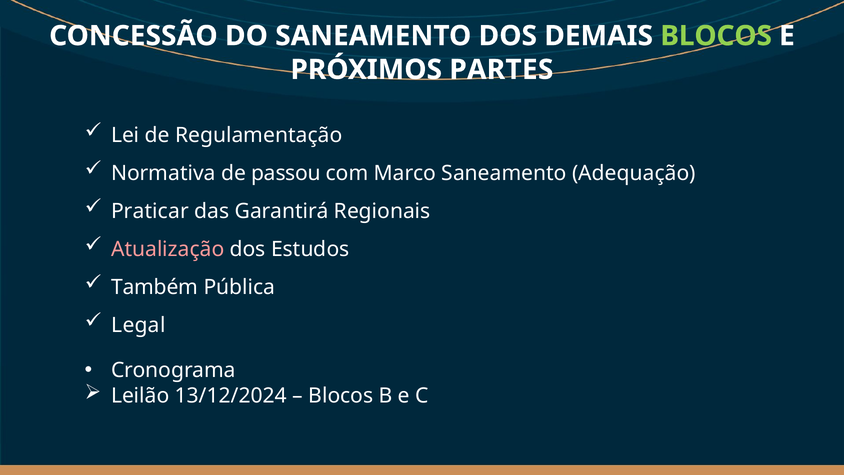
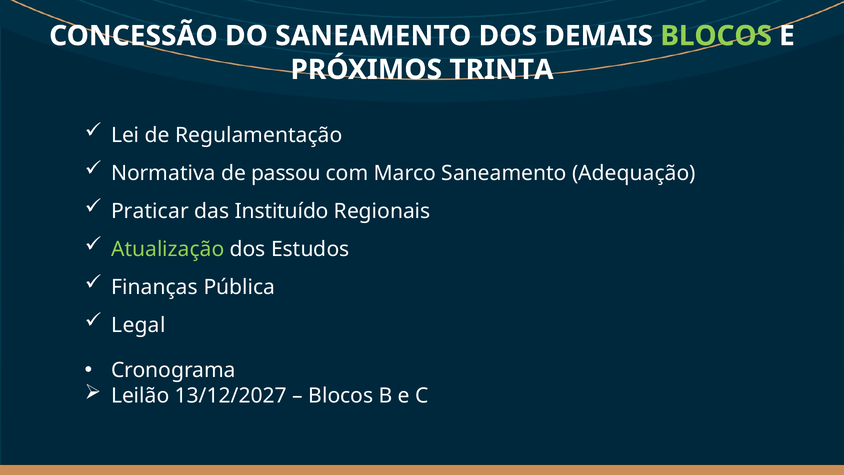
PARTES: PARTES -> TRINTA
Garantirá: Garantirá -> Instituído
Atualização colour: pink -> light green
Também: Também -> Finanças
13/12/2024: 13/12/2024 -> 13/12/2027
